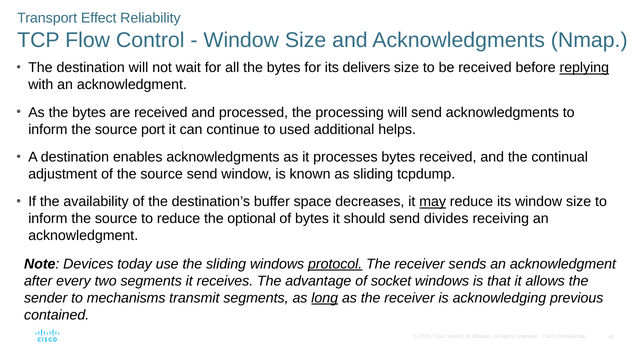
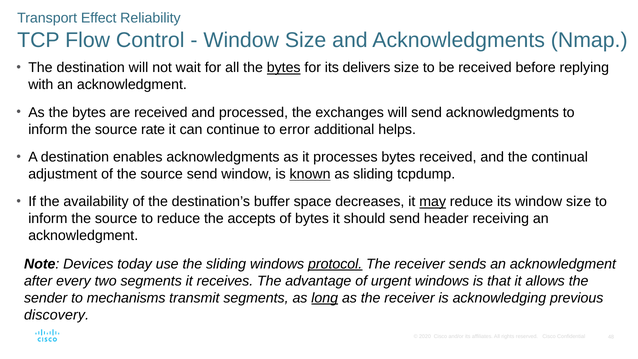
bytes at (284, 68) underline: none -> present
replying underline: present -> none
processing: processing -> exchanges
port: port -> rate
used: used -> error
known underline: none -> present
optional: optional -> accepts
divides: divides -> header
socket: socket -> urgent
contained: contained -> discovery
